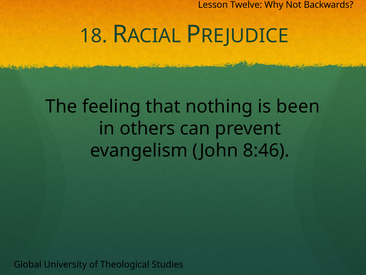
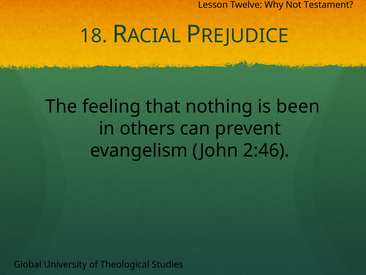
Backwards: Backwards -> Testament
8:46: 8:46 -> 2:46
